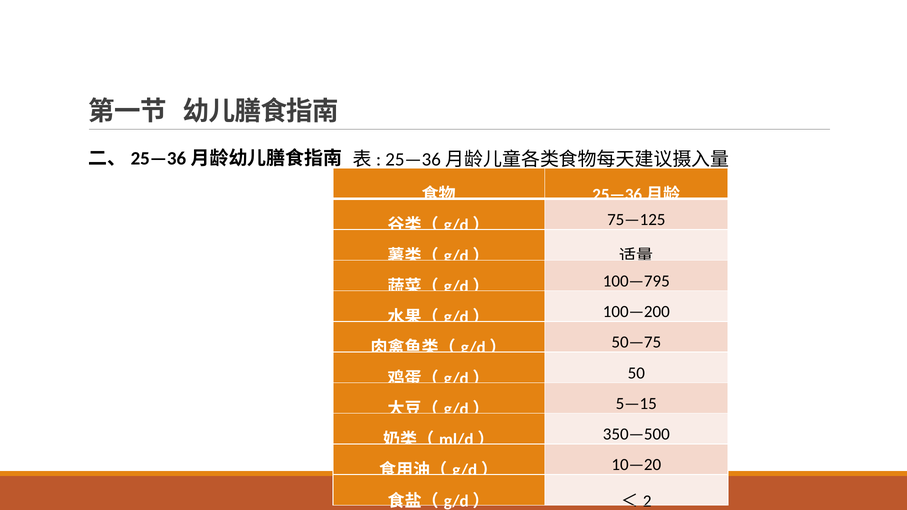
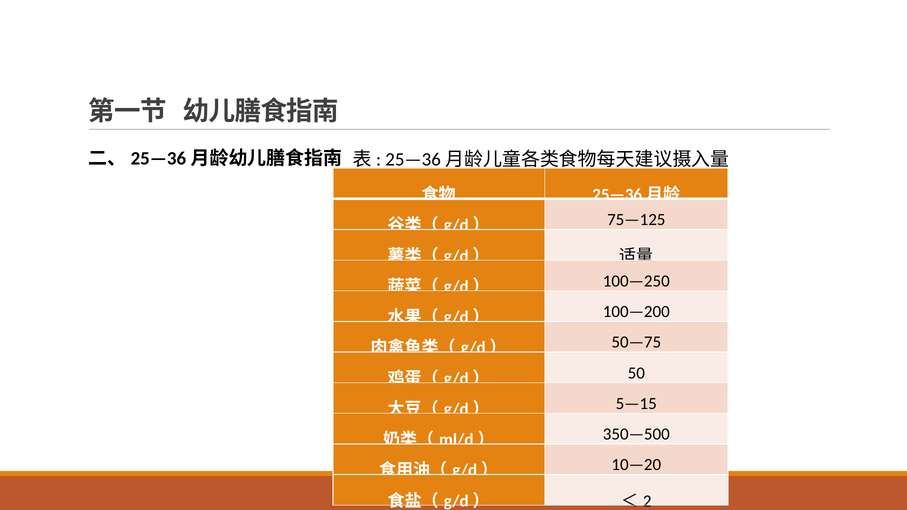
100—795: 100—795 -> 100—250
